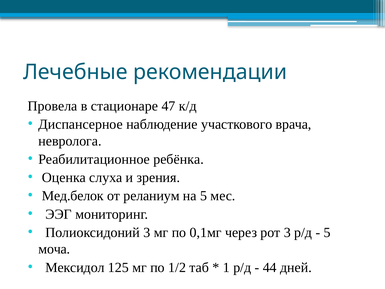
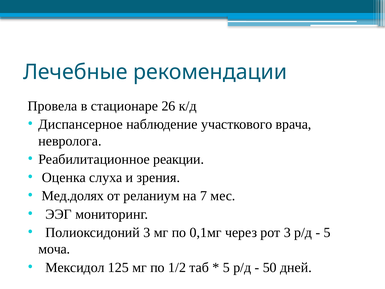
47: 47 -> 26
ребёнка: ребёнка -> реакции
Мед.белок: Мед.белок -> Мед.долях
на 5: 5 -> 7
1 at (226, 267): 1 -> 5
44: 44 -> 50
